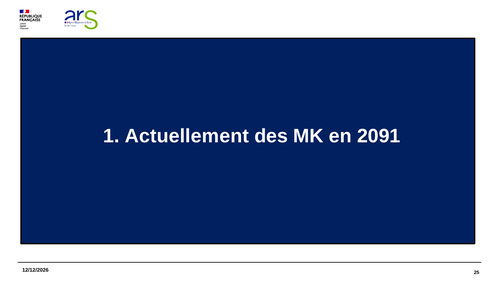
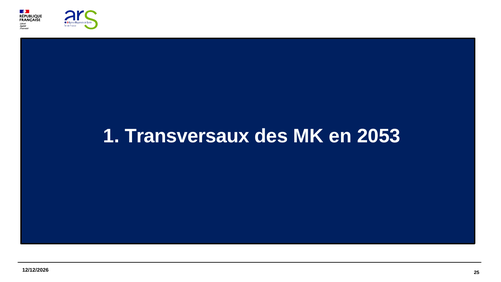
Actuellement: Actuellement -> Transversaux
2091: 2091 -> 2053
